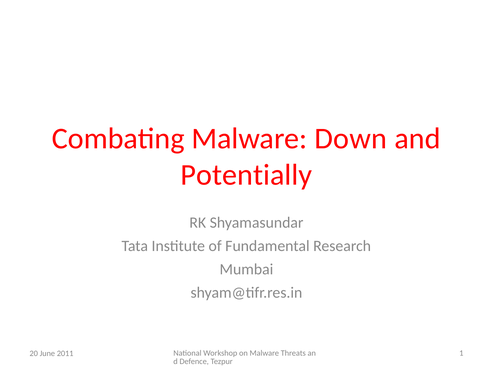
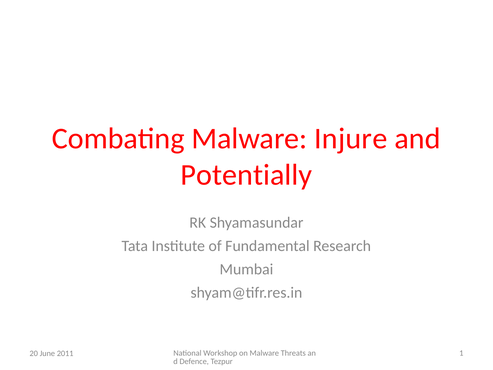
Down: Down -> Injure
